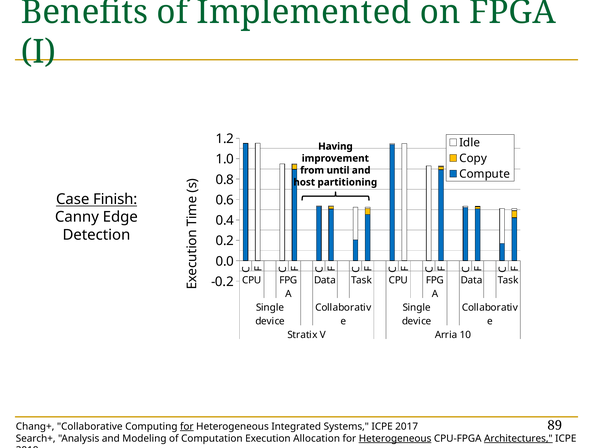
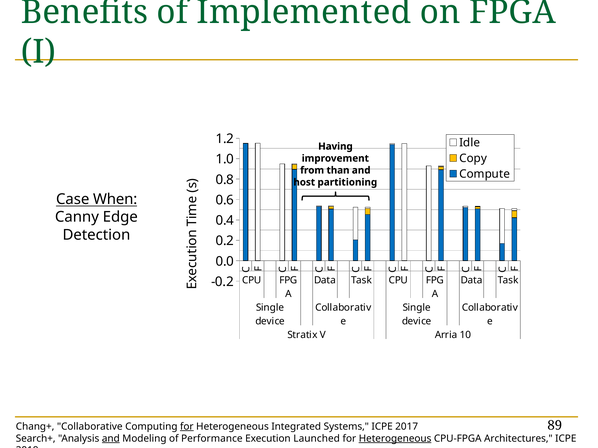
until: until -> than
Finish: Finish -> When
and at (111, 439) underline: none -> present
Computation: Computation -> Performance
Allocation: Allocation -> Launched
Architectures underline: present -> none
